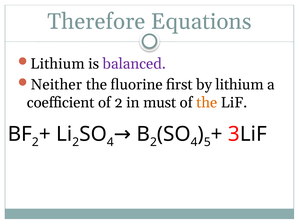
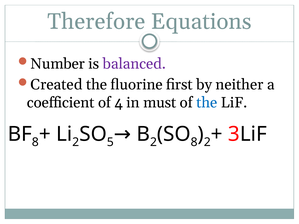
Lithium at (58, 64): Lithium -> Number
Neither: Neither -> Created
by lithium: lithium -> neither
of 2: 2 -> 4
the at (207, 103) colour: orange -> blue
4 at (194, 142): 4 -> 8
5 at (207, 142): 5 -> 2
2 at (35, 142): 2 -> 8
4 at (110, 142): 4 -> 5
